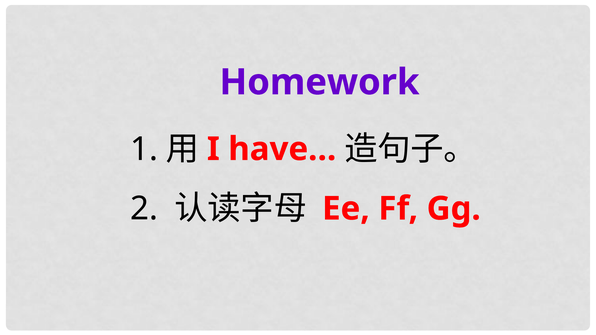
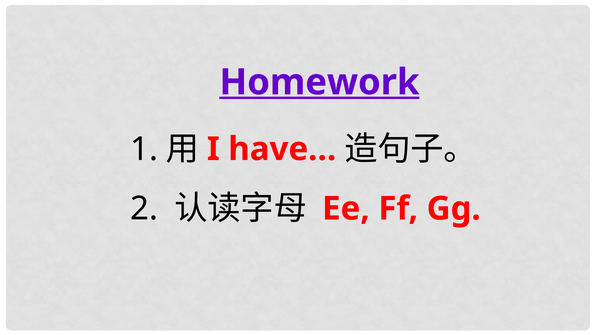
Homework underline: none -> present
